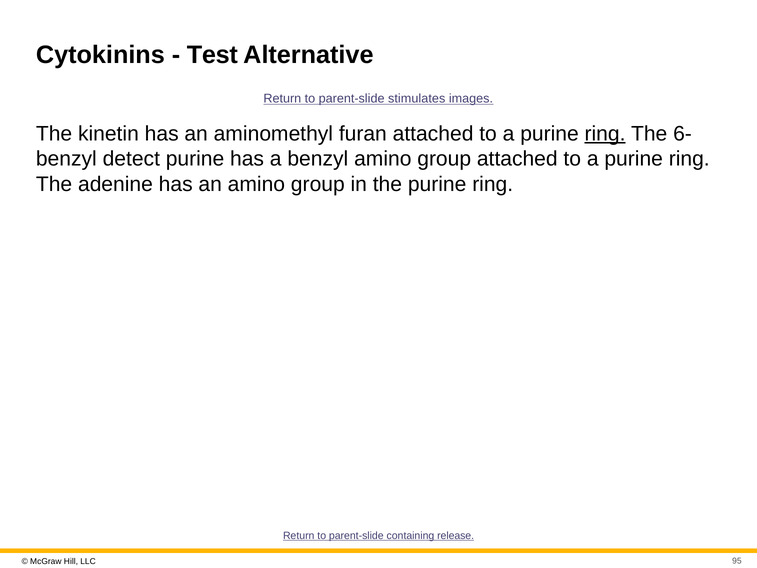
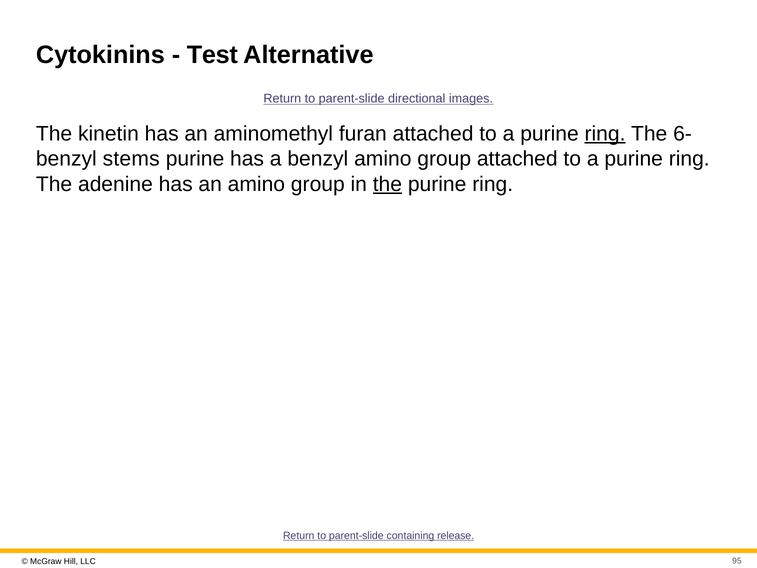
stimulates: stimulates -> directional
detect: detect -> stems
the at (387, 184) underline: none -> present
